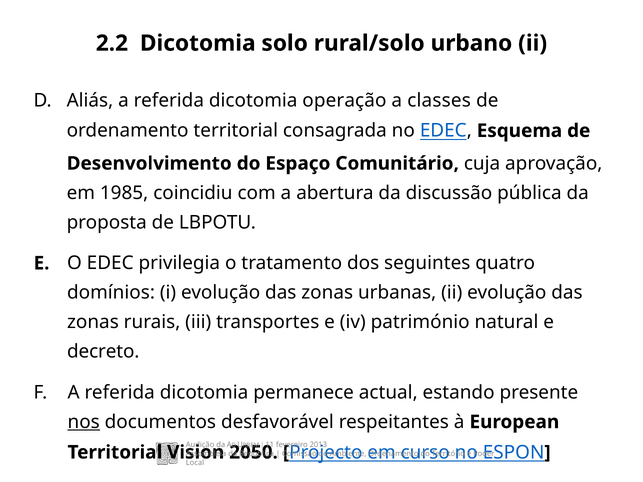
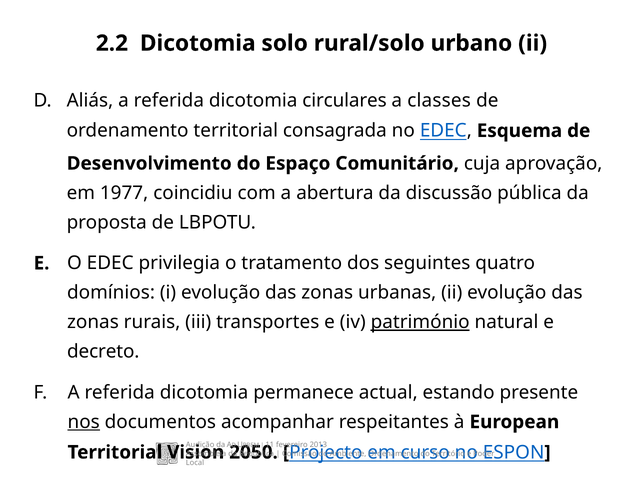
operação: operação -> circulares
1985: 1985 -> 1977
património underline: none -> present
desfavorável: desfavorável -> acompanhar
